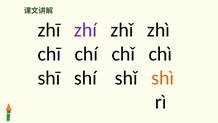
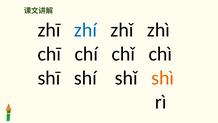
zhí colour: purple -> blue
